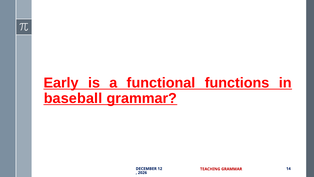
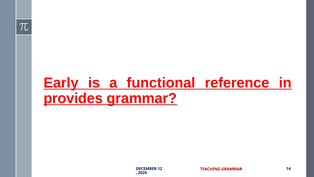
functions: functions -> reference
baseball: baseball -> provides
